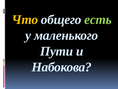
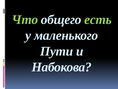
Что colour: yellow -> light green
